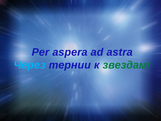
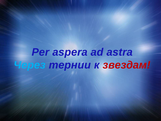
звездам colour: green -> red
